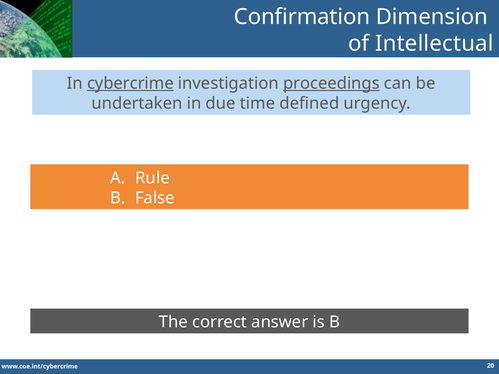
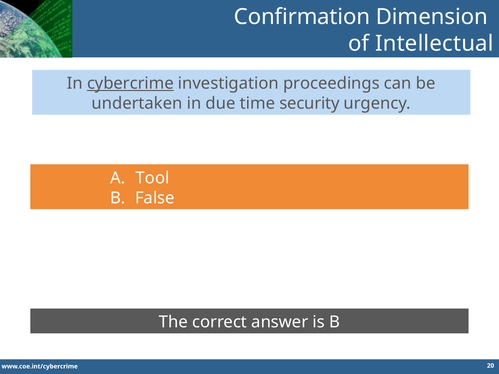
proceedings underline: present -> none
defined: defined -> security
Rule: Rule -> Tool
